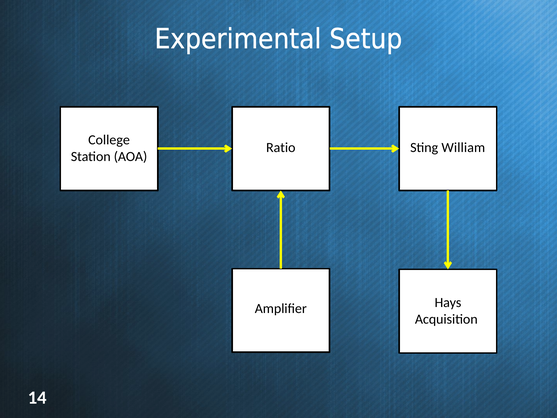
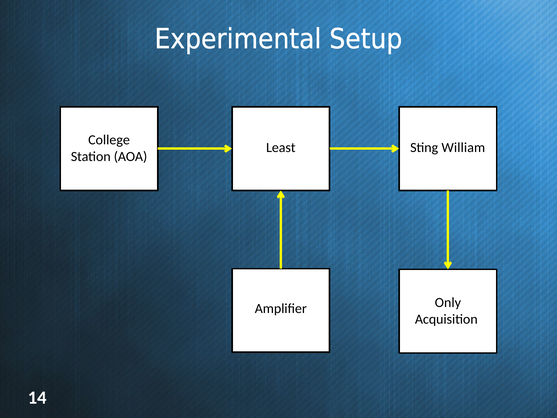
Ratio: Ratio -> Least
Hays: Hays -> Only
